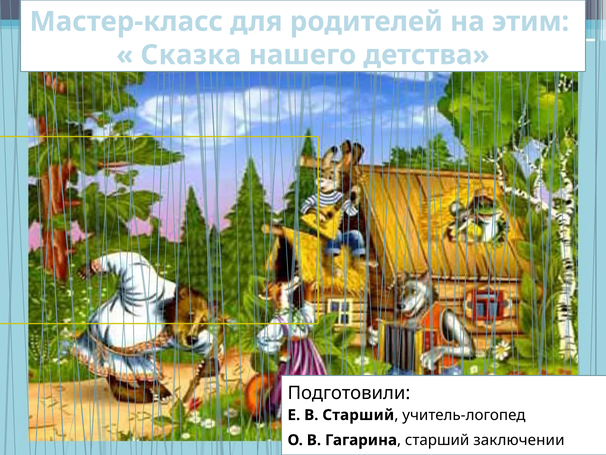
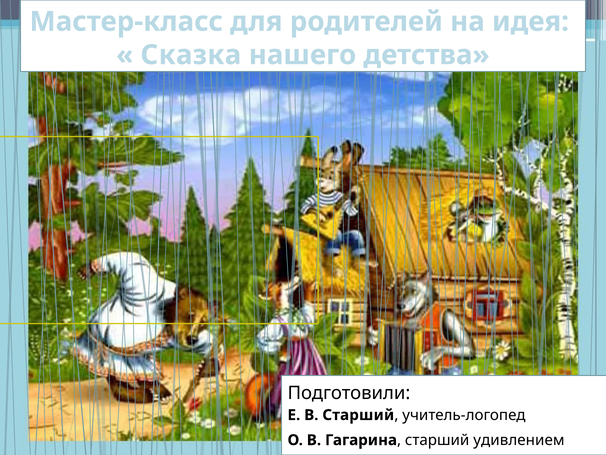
этим: этим -> идея
заключении: заключении -> удивлением
